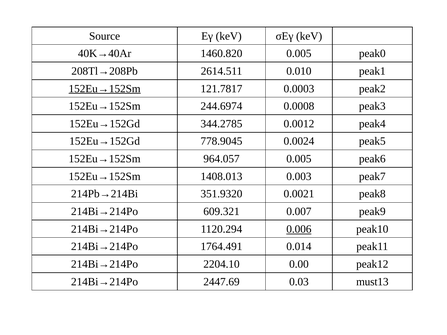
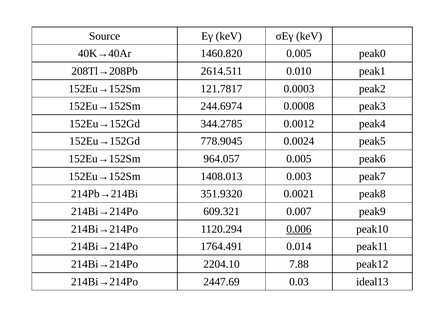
152Eu→152Sm at (105, 89) underline: present -> none
0.00: 0.00 -> 7.88
must13: must13 -> ideal13
